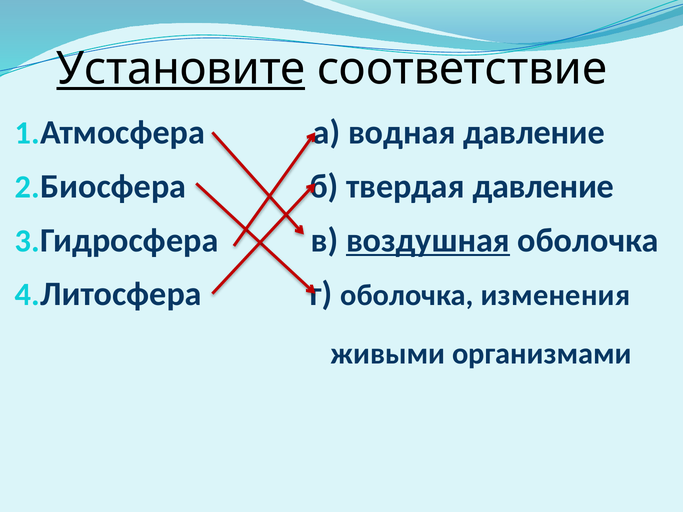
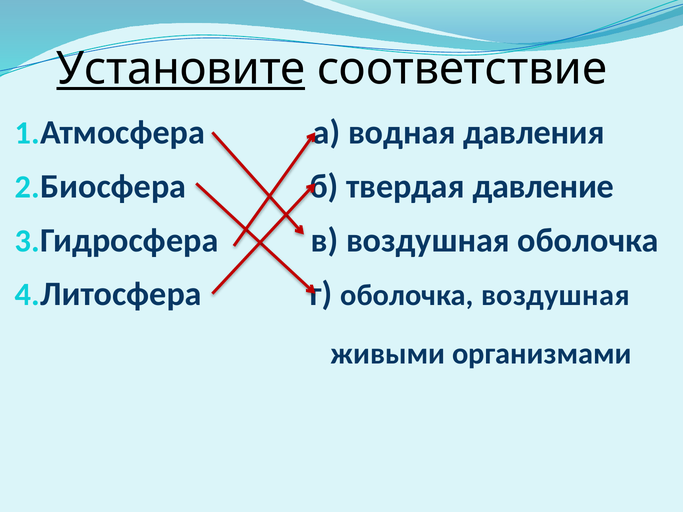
водная давление: давление -> давления
воздушная at (428, 240) underline: present -> none
оболочка изменения: изменения -> воздушная
